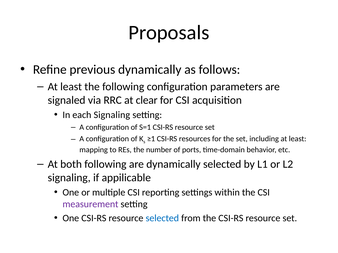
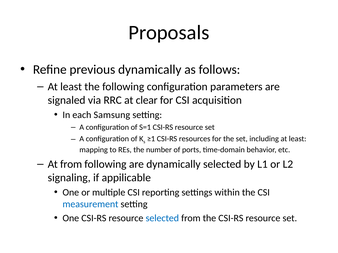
each Signaling: Signaling -> Samsung
At both: both -> from
measurement colour: purple -> blue
